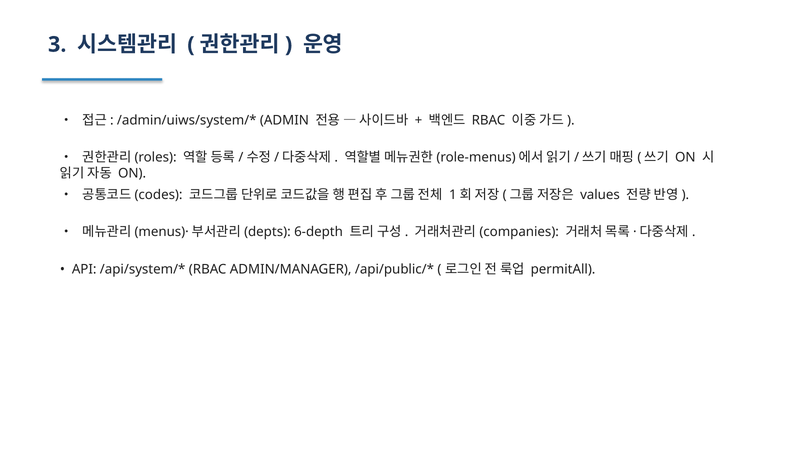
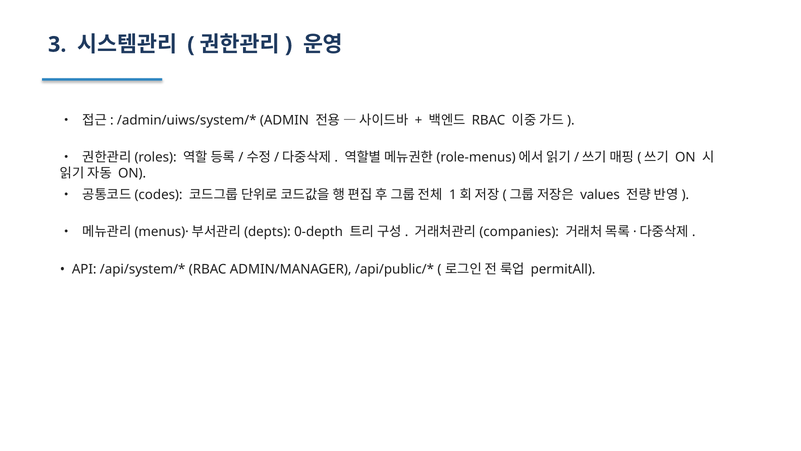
6-depth: 6-depth -> 0-depth
